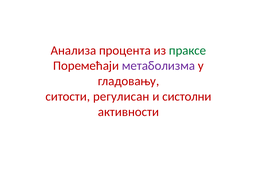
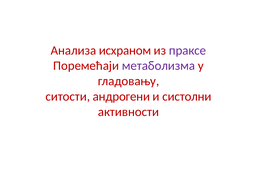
процента: процента -> исхраном
праксе colour: green -> purple
регулисан: регулисан -> андрогени
